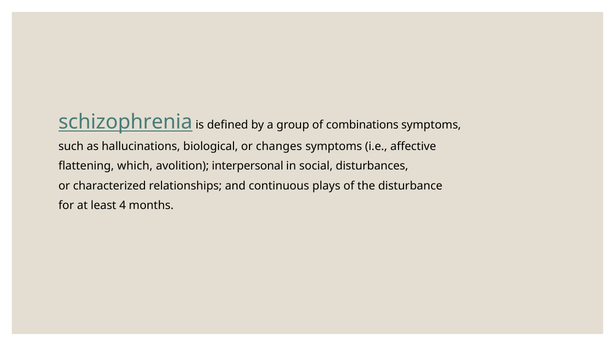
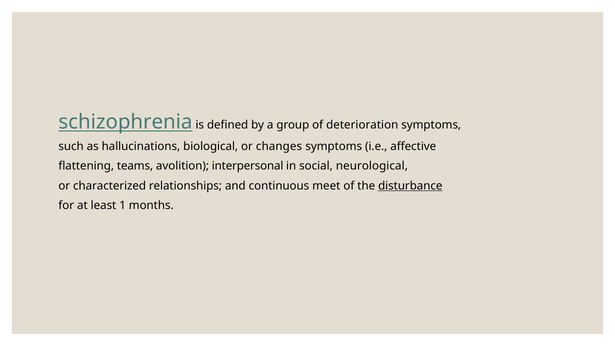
combinations: combinations -> deterioration
which: which -> teams
disturbances: disturbances -> neurological
plays: plays -> meet
disturbance underline: none -> present
4: 4 -> 1
